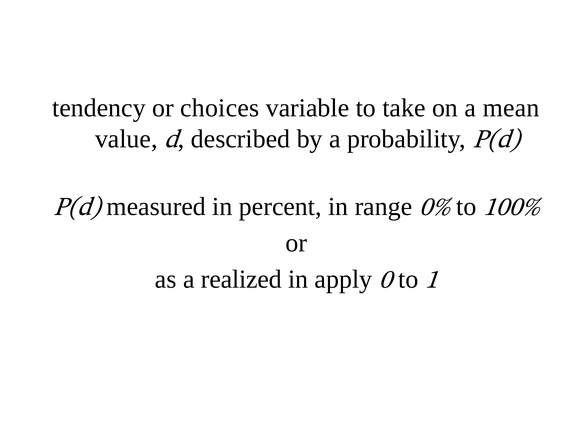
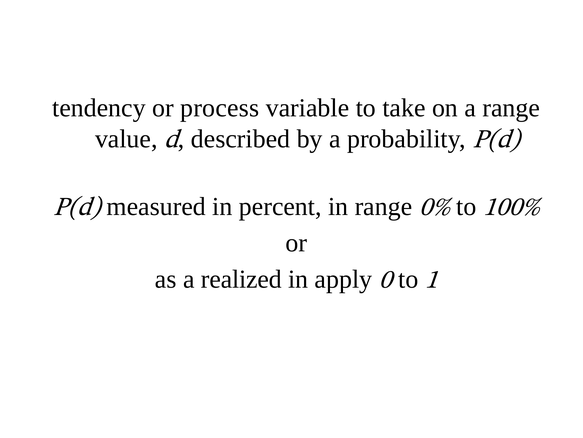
choices: choices -> process
a mean: mean -> range
